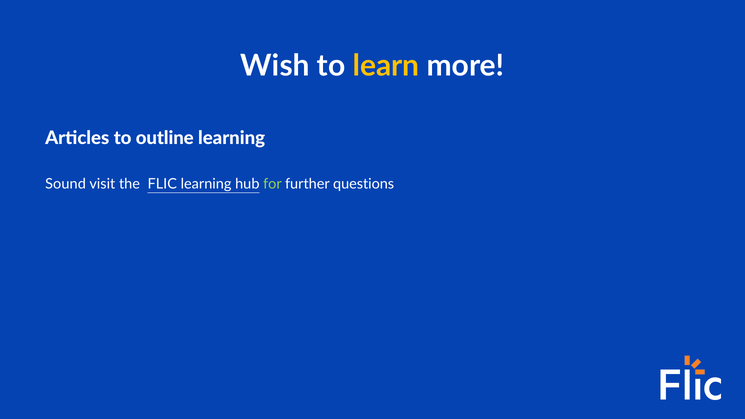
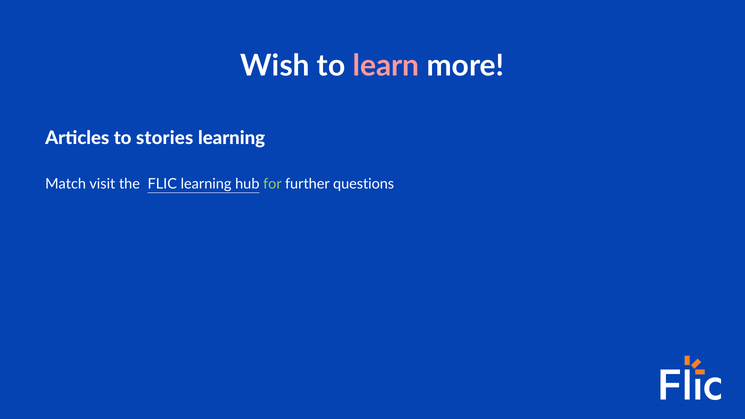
learn colour: yellow -> pink
outline: outline -> stories
Sound: Sound -> Match
